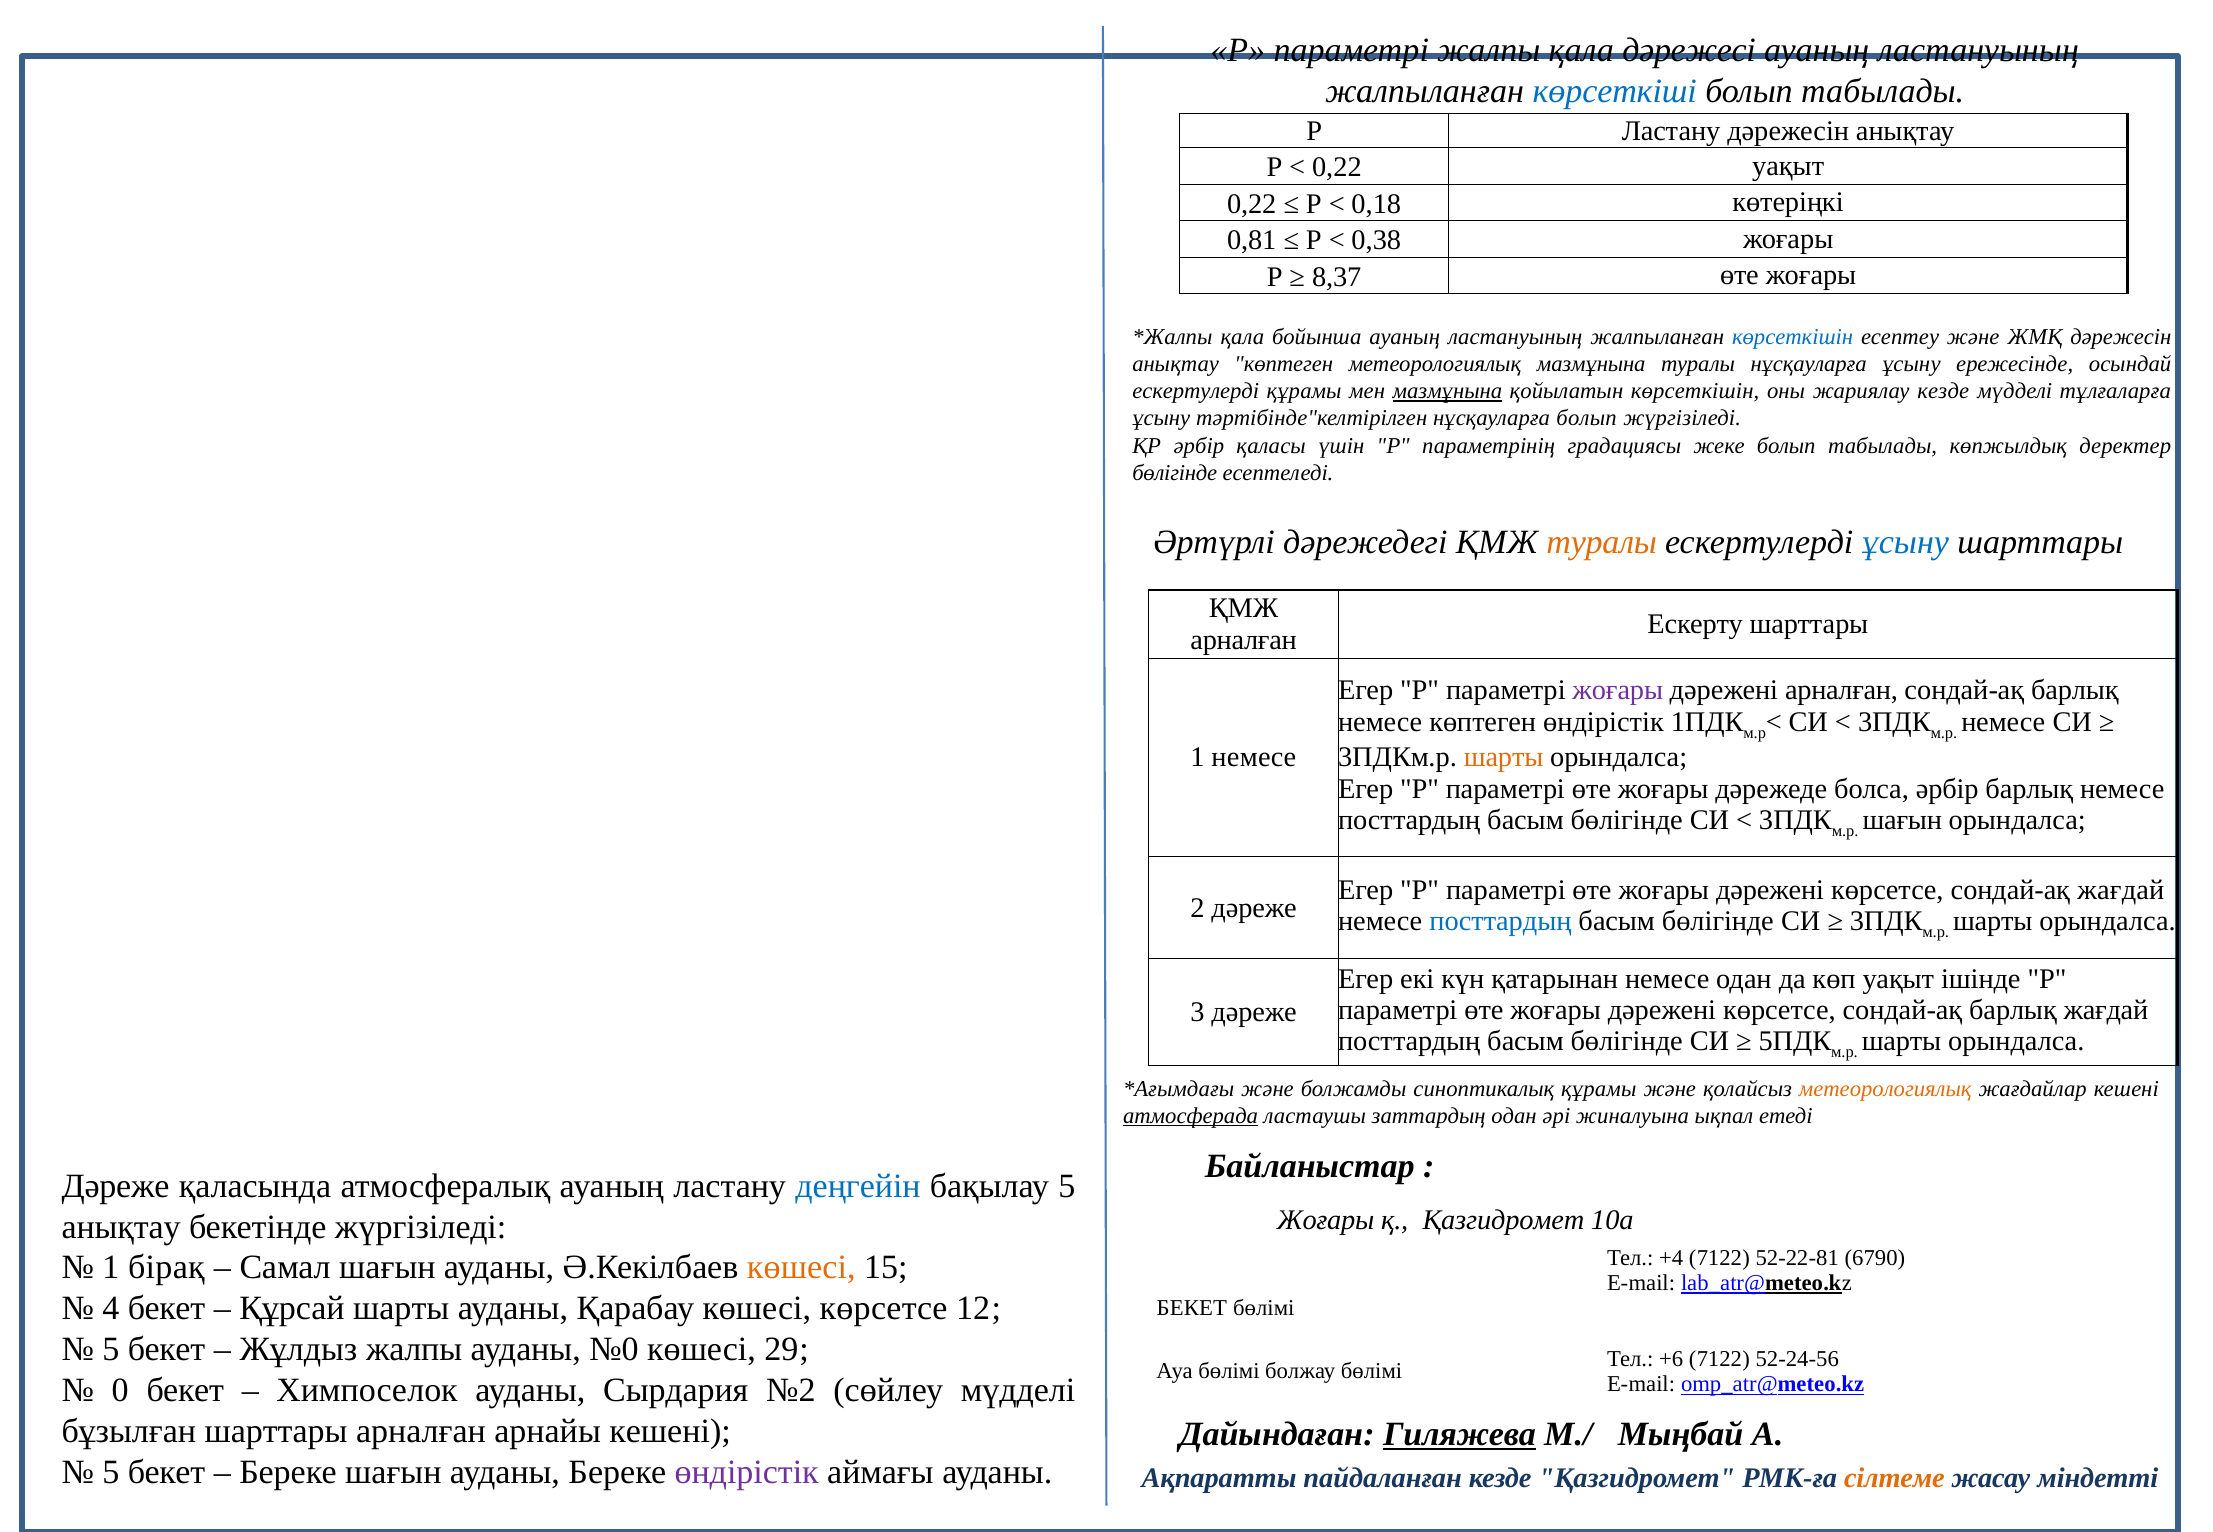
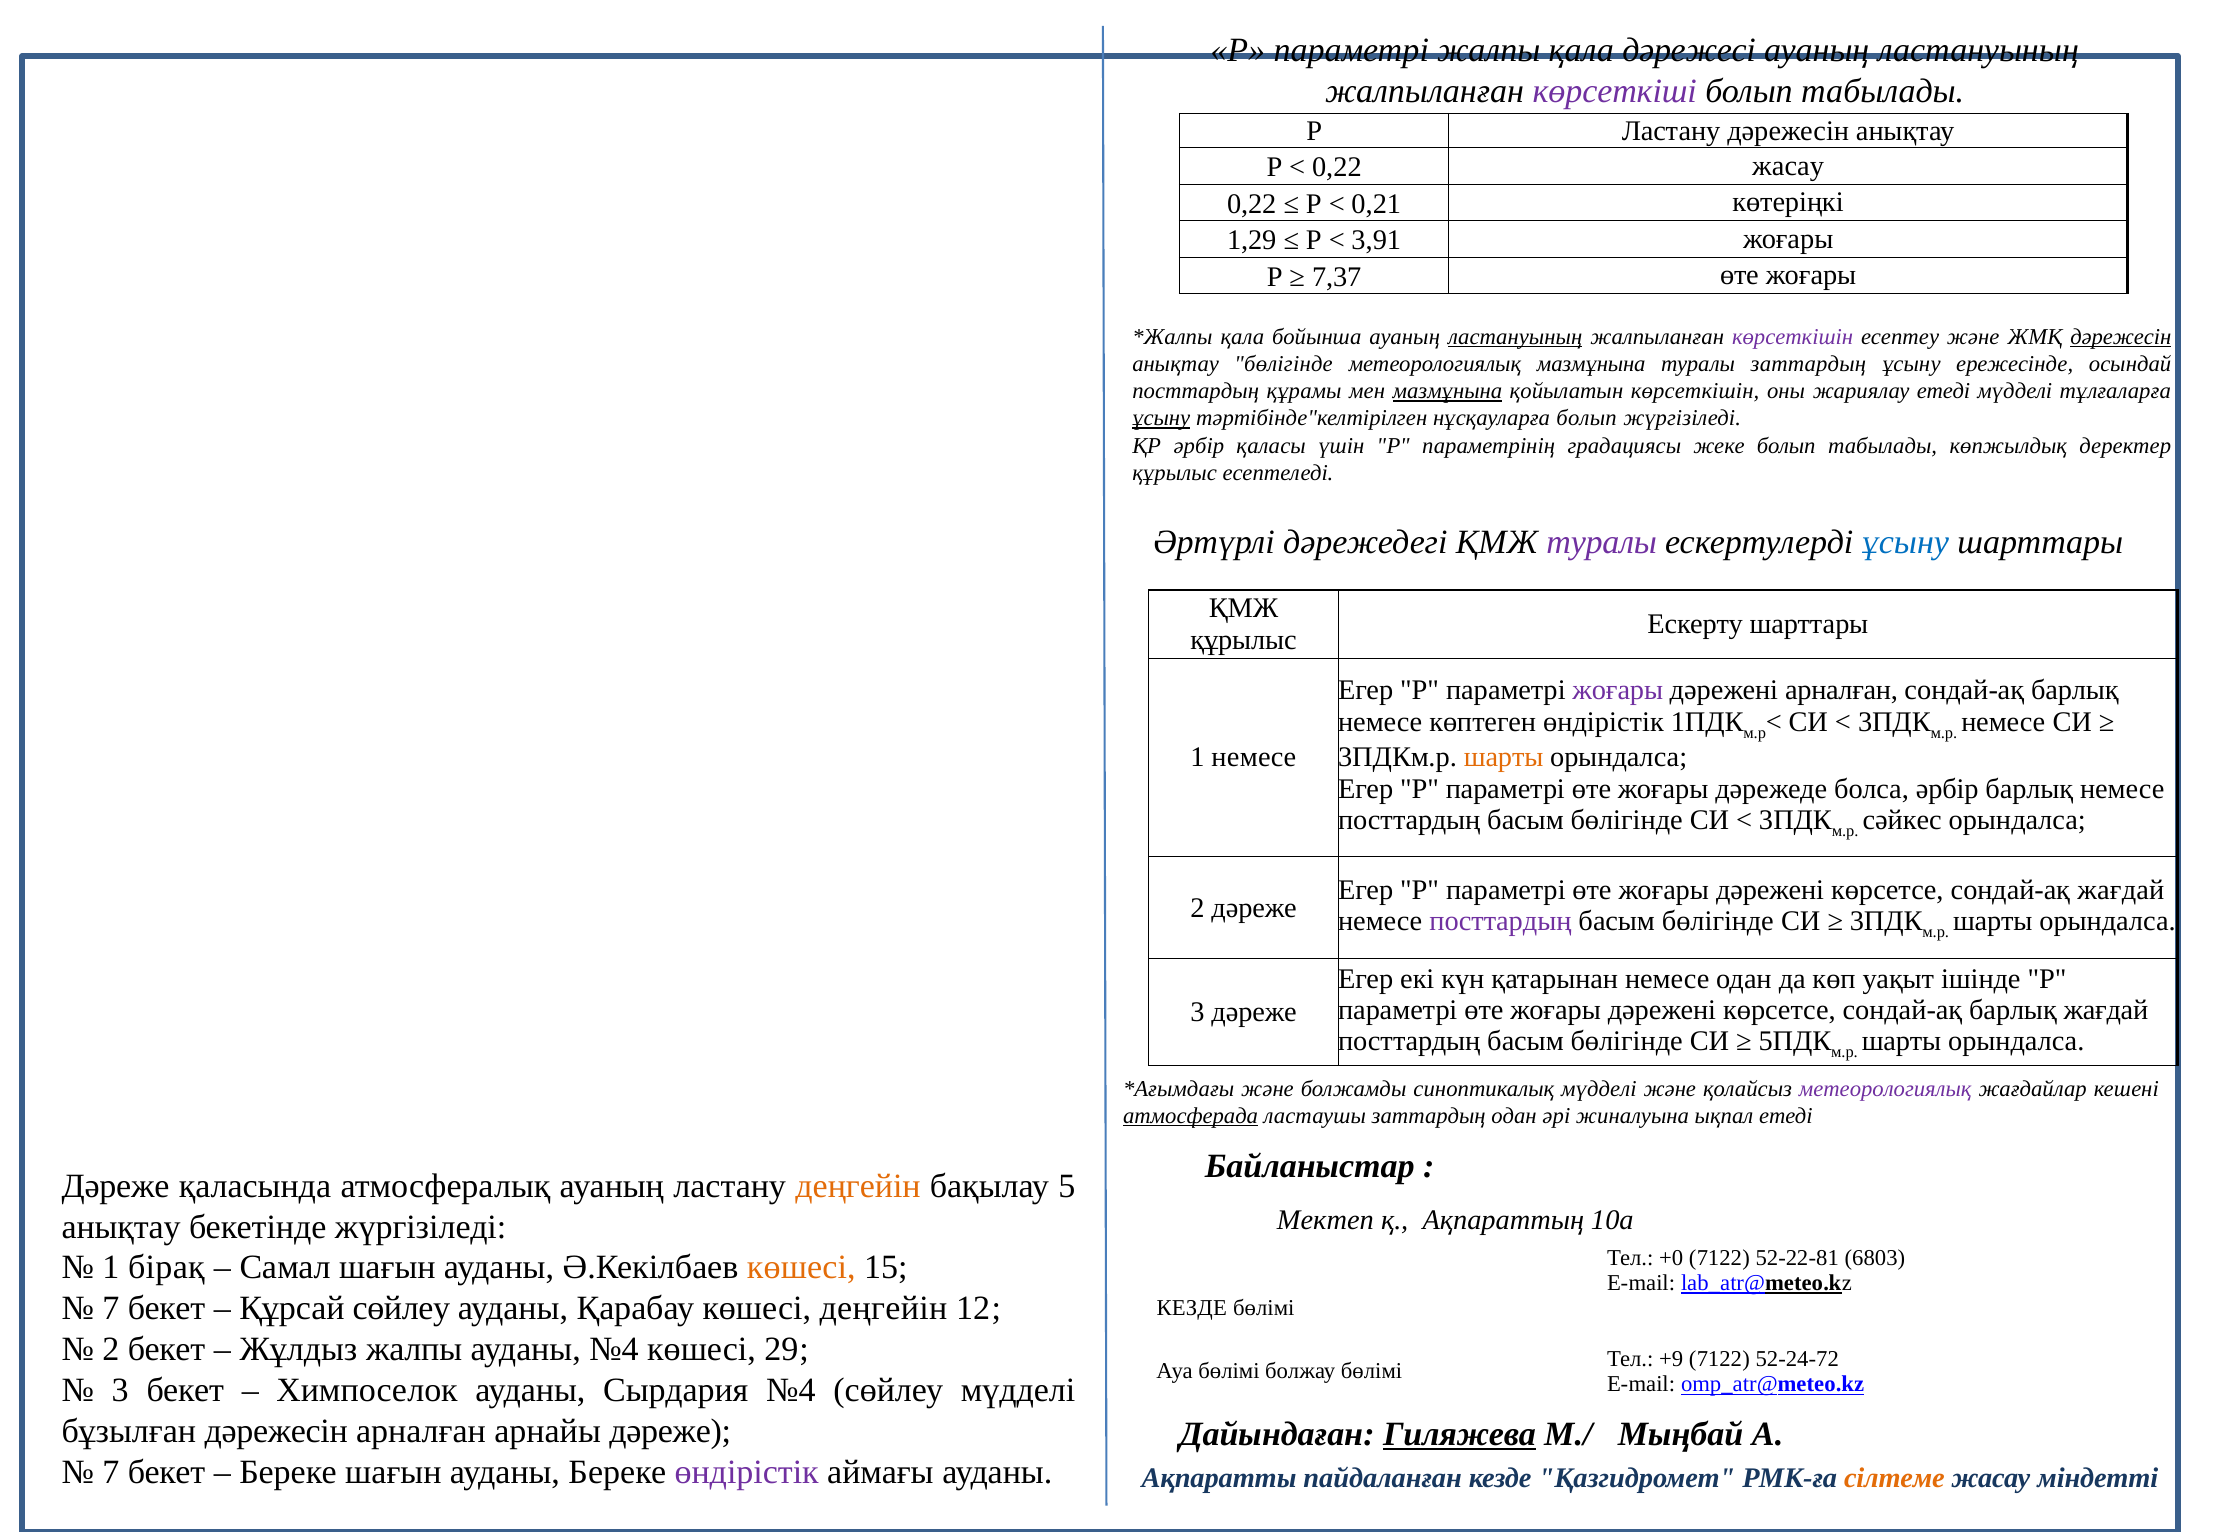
көрсеткіші colour: blue -> purple
0,22 уақыт: уақыт -> жасау
0,18: 0,18 -> 0,21
0,81: 0,81 -> 1,29
0,38: 0,38 -> 3,91
8,37: 8,37 -> 7,37
ластануының at (1515, 337) underline: none -> present
көрсеткішін at (1793, 337) colour: blue -> purple
дәрежесін at (2121, 337) underline: none -> present
анықтау көптеген: көптеген -> бөлігінде
туралы нұсқауларға: нұсқауларға -> заттардың
ескертулерді at (1196, 391): ескертулерді -> посттардың
жариялау кезде: кезде -> етеді
ұсыну at (1161, 418) underline: none -> present
бөлігінде at (1175, 473): бөлігінде -> құрылыс
туралы at (1602, 542) colour: orange -> purple
арналған at (1244, 640): арналған -> құрылыс
шағын at (1902, 820): шағын -> сәйкес
посттардың at (1500, 921) colour: blue -> purple
синоптикалық құрамы: құрамы -> мүдделі
метеорологиялық at (1885, 1089) colour: orange -> purple
деңгейін at (858, 1186) colour: blue -> orange
Жоғары at (1326, 1220): Жоғары -> Мектеп
қ Қазгидромет: Қазгидромет -> Ақпараттың
+4: +4 -> +0
6790: 6790 -> 6803
4 at (111, 1309): 4 -> 7
Құрсай шарты: шарты -> сөйлеу
көшесі көрсетсе: көрсетсе -> деңгейін
БЕКЕТ at (1192, 1308): БЕКЕТ -> КЕЗДЕ
5 at (111, 1349): 5 -> 2
ауданы №0: №0 -> №4
+6: +6 -> +9
52-24-56: 52-24-56 -> 52-24-72
0 at (120, 1390): 0 -> 3
Сырдария №2: №2 -> №4
бұзылған шарттары: шарттары -> дәрежесін
арнайы кешені: кешені -> дәреже
5 at (111, 1472): 5 -> 7
